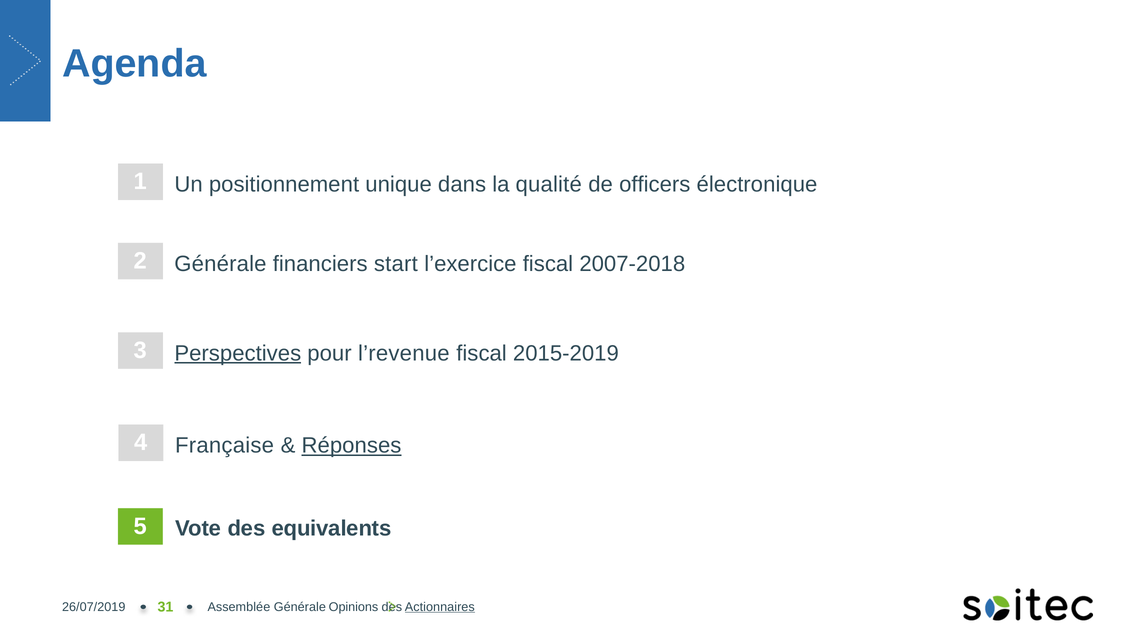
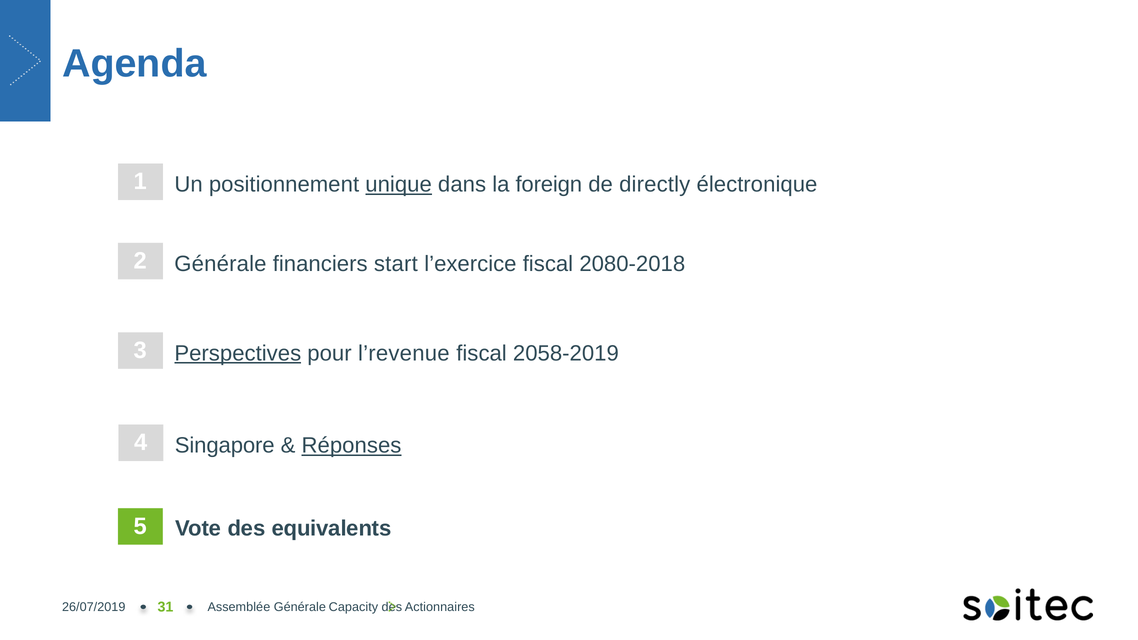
unique underline: none -> present
qualité: qualité -> foreign
officers: officers -> directly
2007-2018: 2007-2018 -> 2080-2018
2015-2019: 2015-2019 -> 2058-2019
Française: Française -> Singapore
Opinions: Opinions -> Capacity
Actionnaires underline: present -> none
